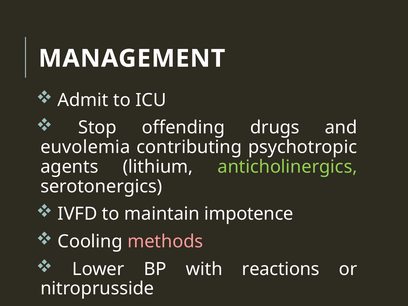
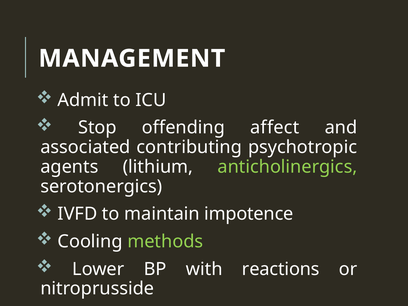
drugs: drugs -> affect
euvolemia: euvolemia -> associated
methods colour: pink -> light green
